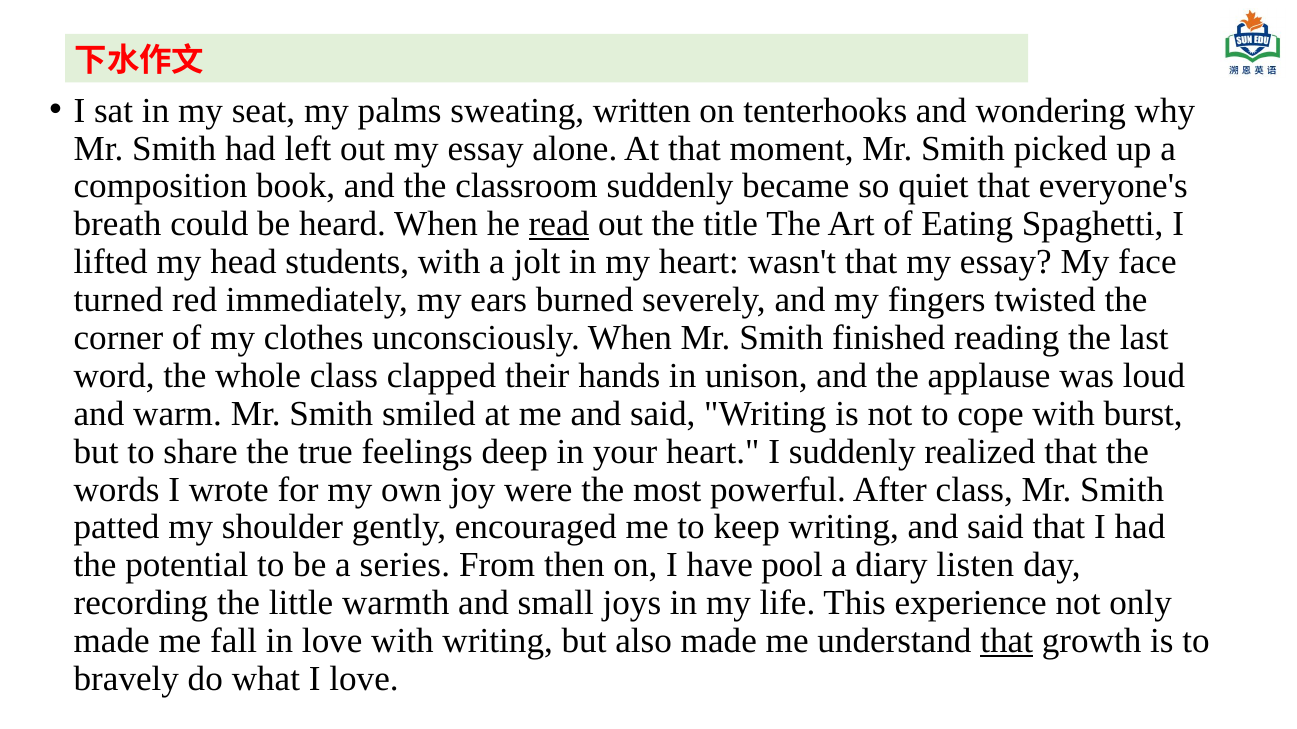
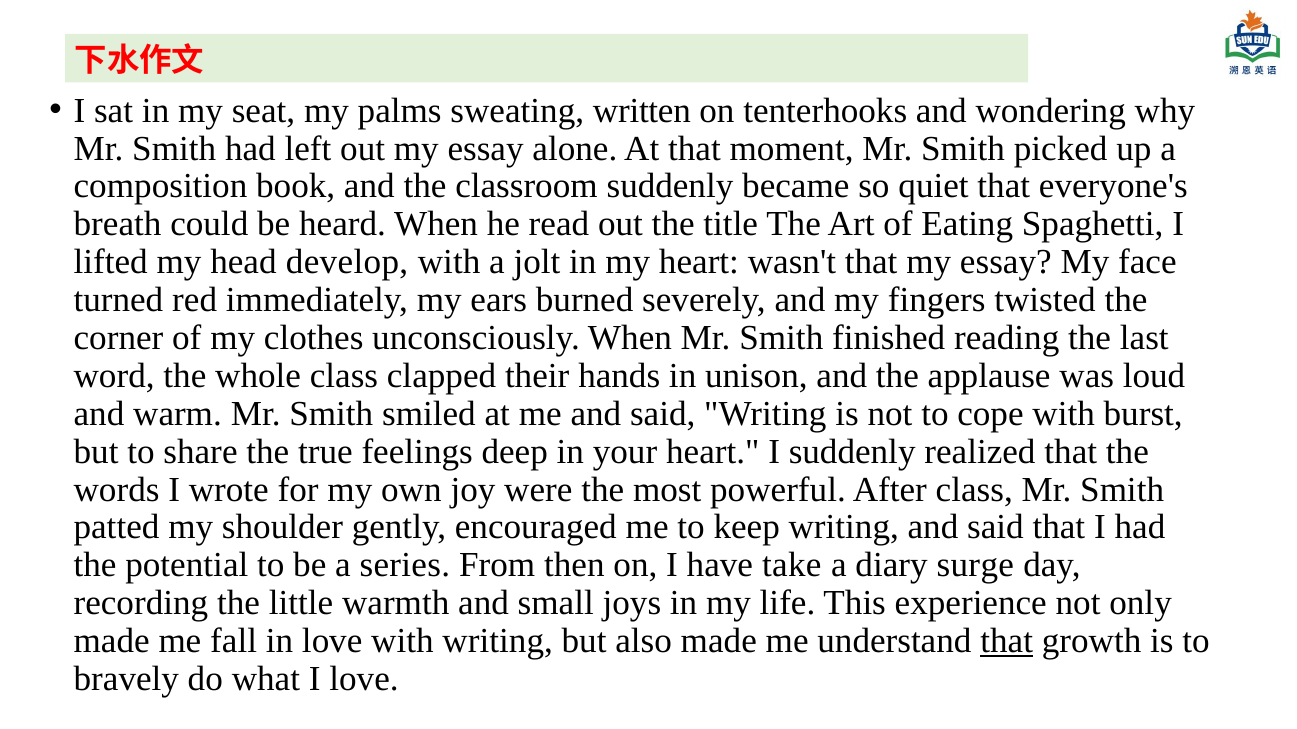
read underline: present -> none
students: students -> develop
pool: pool -> take
listen: listen -> surge
